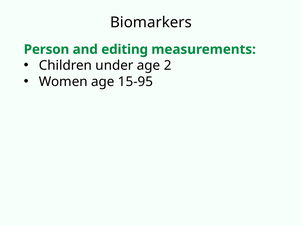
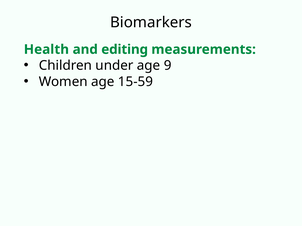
Person: Person -> Health
2: 2 -> 9
15-95: 15-95 -> 15-59
